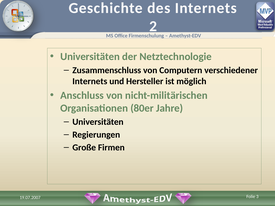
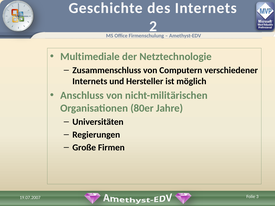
Universitäten at (90, 57): Universitäten -> Multimediale
